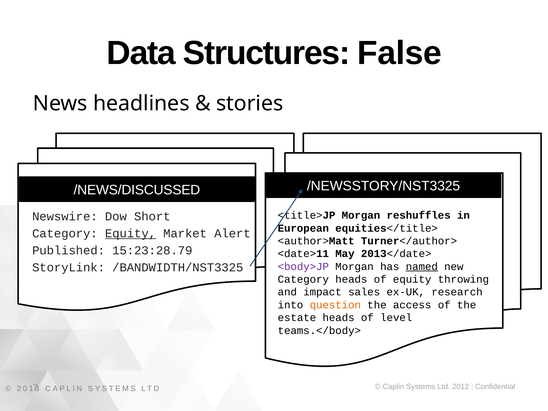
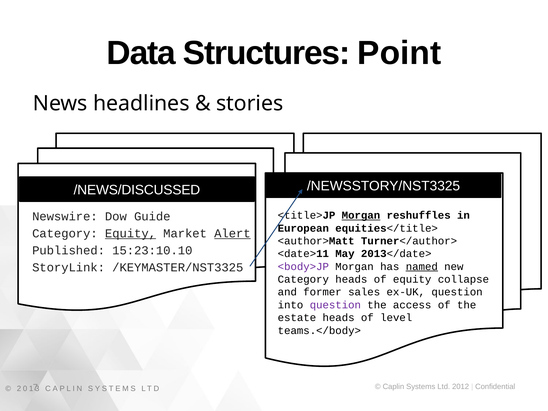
False: False -> Point
Morgan at (361, 215) underline: none -> present
Short: Short -> Guide
Alert underline: none -> present
15:23:28.79: 15:23:28.79 -> 15:23:10.10
/BANDWIDTH/NST3325: /BANDWIDTH/NST3325 -> /KEYMASTER/NST3325
throwing: throwing -> collapse
impact: impact -> former
ex-UK research: research -> question
question at (335, 305) colour: orange -> purple
